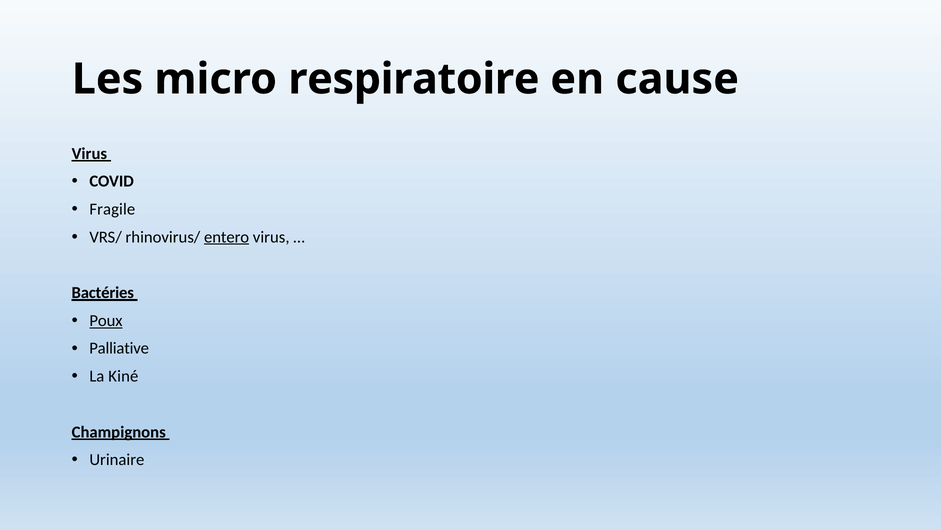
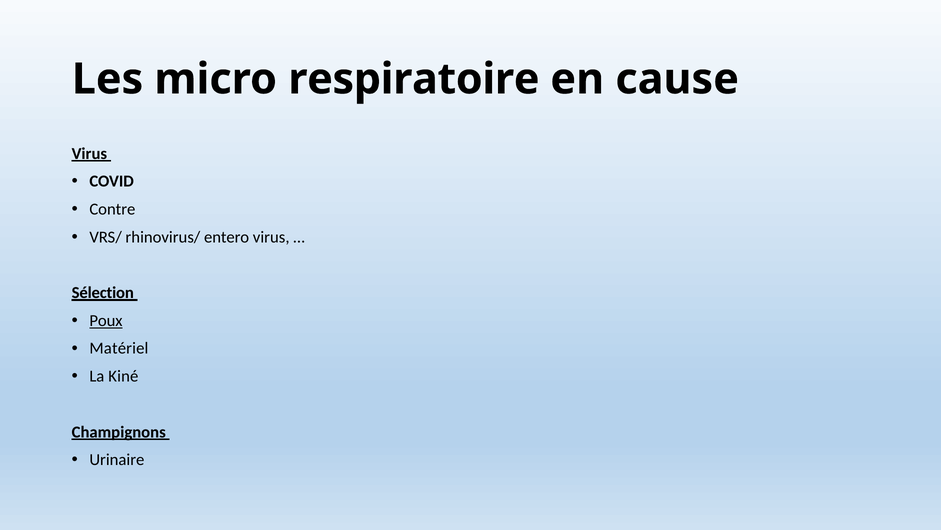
Fragile: Fragile -> Contre
entero underline: present -> none
Bactéries: Bactéries -> Sélection
Palliative: Palliative -> Matériel
